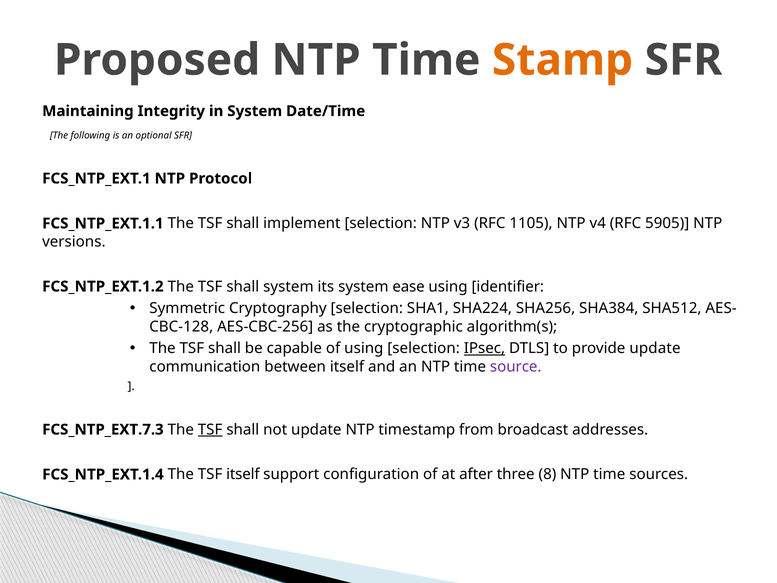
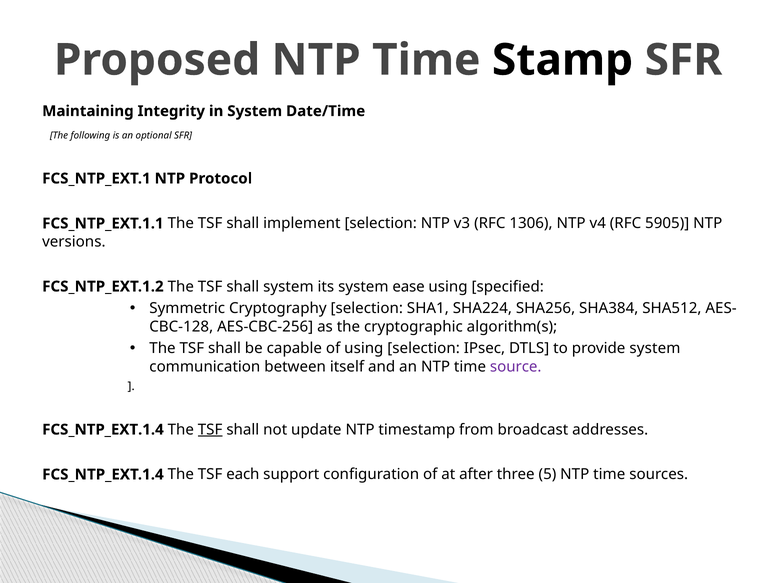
Stamp colour: orange -> black
1105: 1105 -> 1306
identifier: identifier -> specified
IPsec underline: present -> none
provide update: update -> system
FCS_NTP_EXT.7.3 at (103, 429): FCS_NTP_EXT.7.3 -> FCS_NTP_EXT.1.4
TSF itself: itself -> each
8: 8 -> 5
